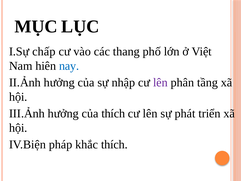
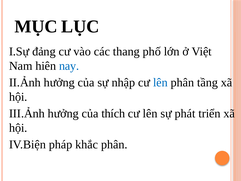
chấp: chấp -> đảng
lên at (160, 82) colour: purple -> blue
khắc thích: thích -> phân
